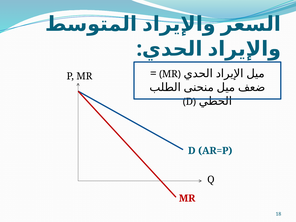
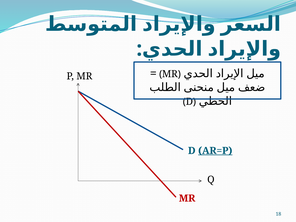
AR=P underline: none -> present
